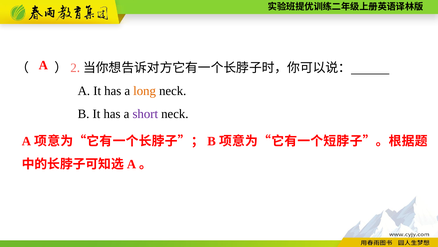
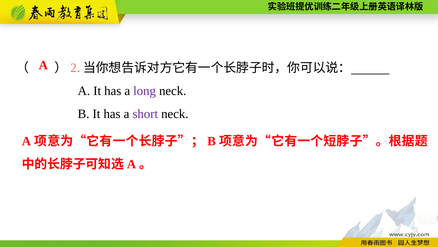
long colour: orange -> purple
